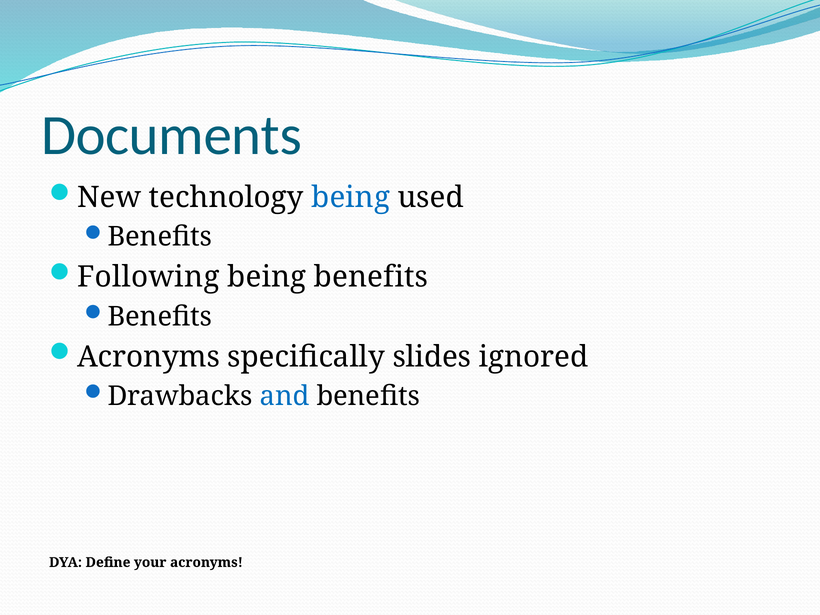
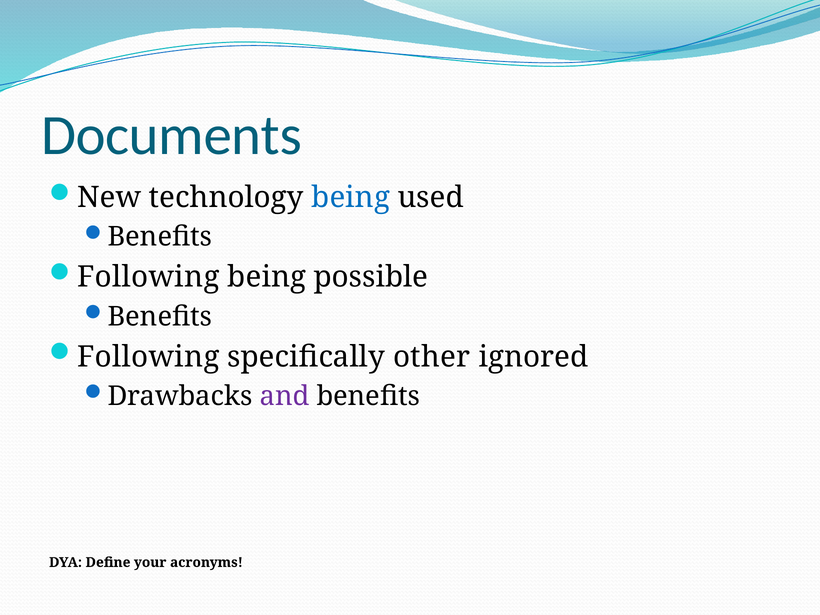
being benefits: benefits -> possible
Acronyms at (149, 357): Acronyms -> Following
slides: slides -> other
and colour: blue -> purple
